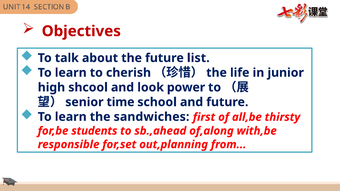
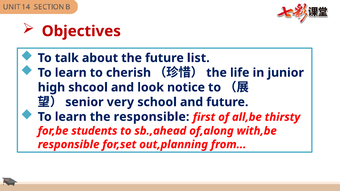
power: power -> notice
time: time -> very
the sandwiches: sandwiches -> responsible
